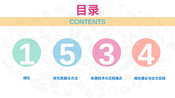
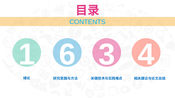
5: 5 -> 6
